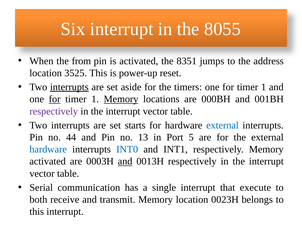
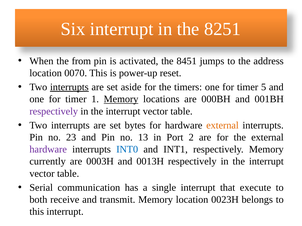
8055: 8055 -> 8251
8351: 8351 -> 8451
3525: 3525 -> 0070
1 at (264, 87): 1 -> 5
for at (55, 99) underline: present -> none
starts: starts -> bytes
external at (222, 126) colour: blue -> orange
44: 44 -> 23
5: 5 -> 2
hardware at (48, 150) colour: blue -> purple
activated at (48, 162): activated -> currently
and at (125, 162) underline: present -> none
